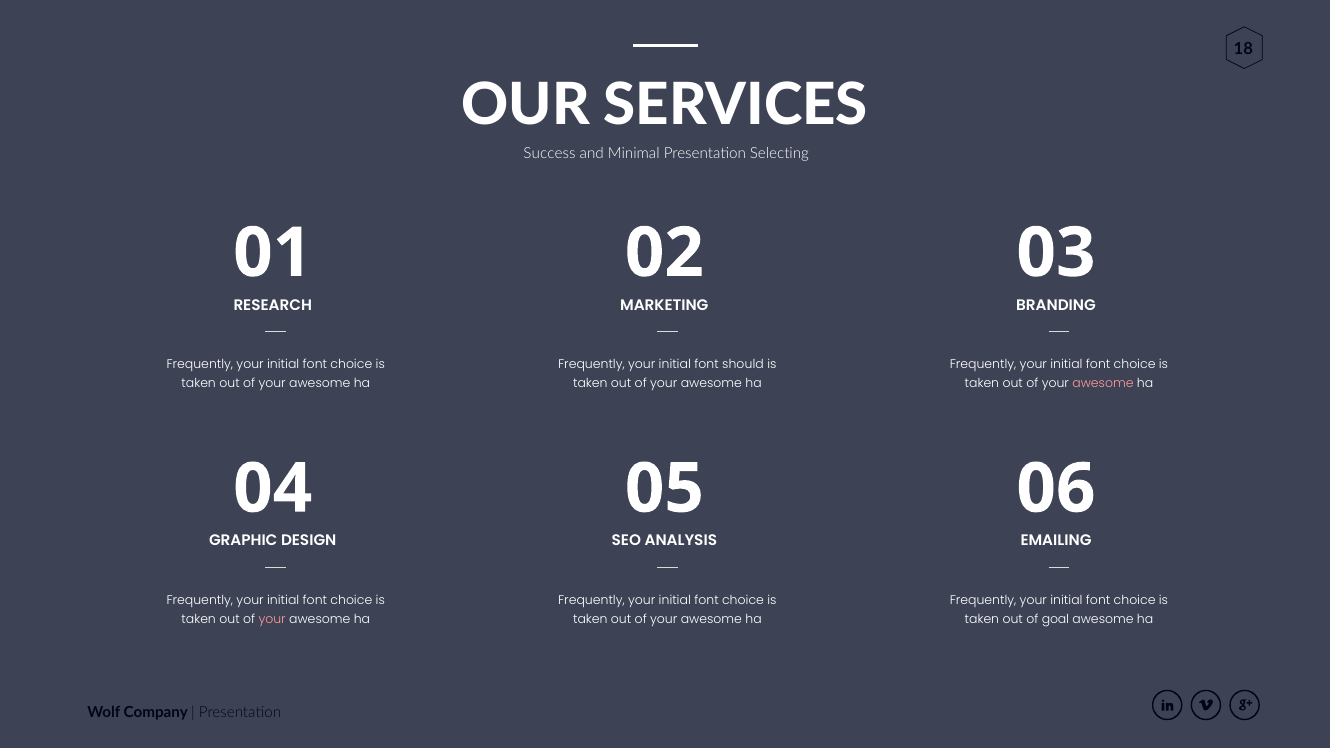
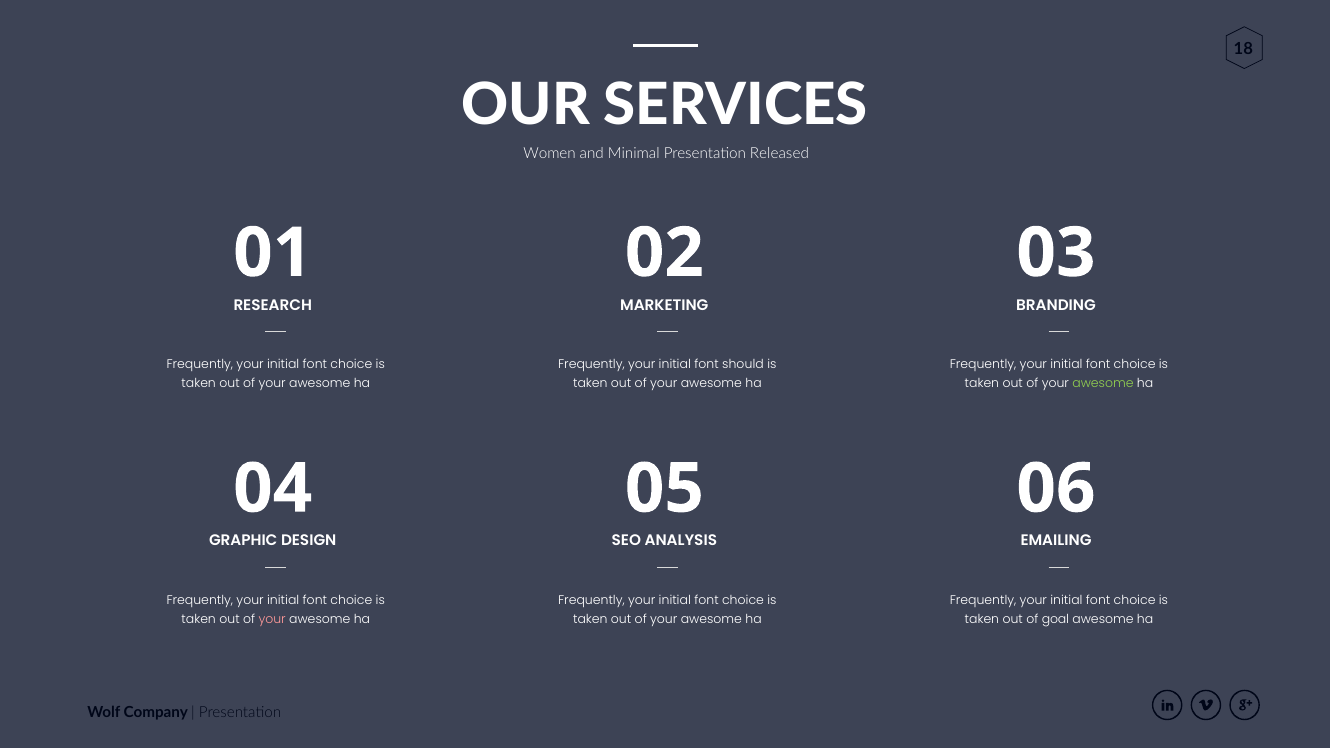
Success: Success -> Women
Selecting: Selecting -> Released
awesome at (1103, 383) colour: pink -> light green
